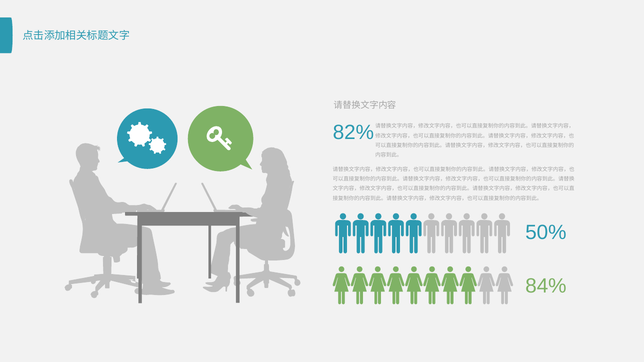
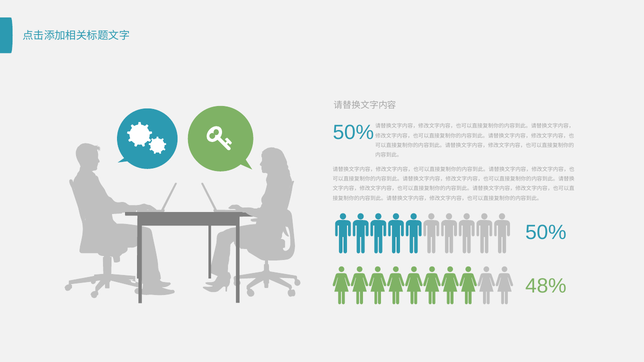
82% at (353, 133): 82% -> 50%
84%: 84% -> 48%
